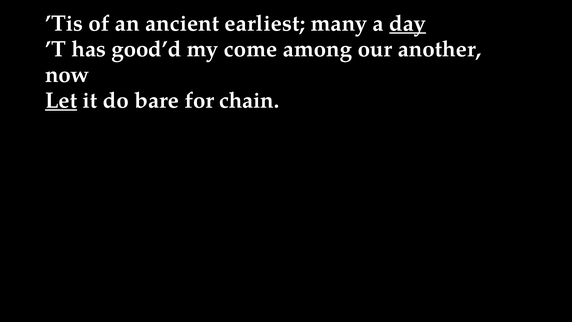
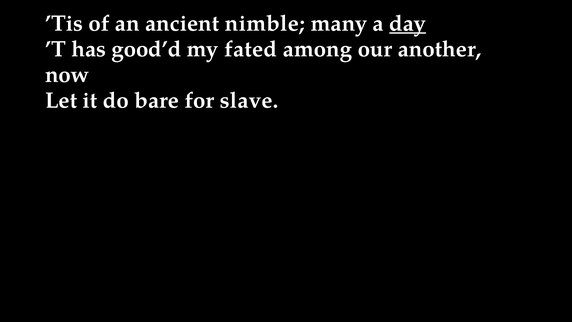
earliest: earliest -> nimble
come: come -> fated
Let underline: present -> none
chain: chain -> slave
